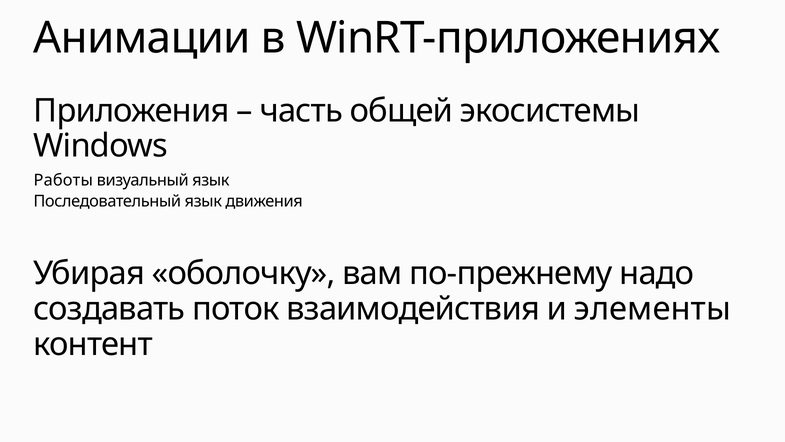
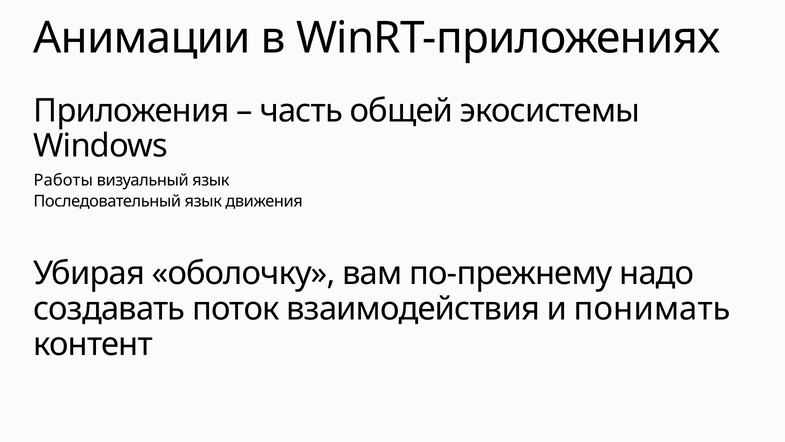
элементы: элементы -> понимать
